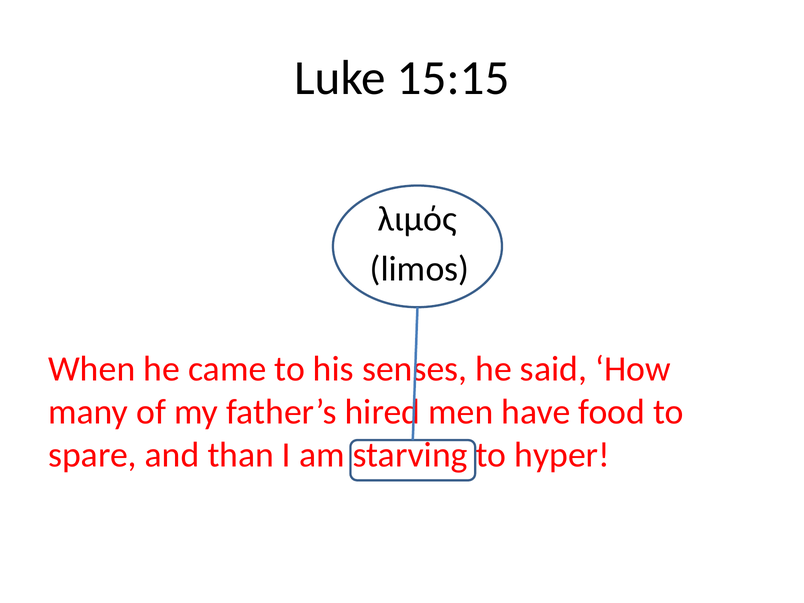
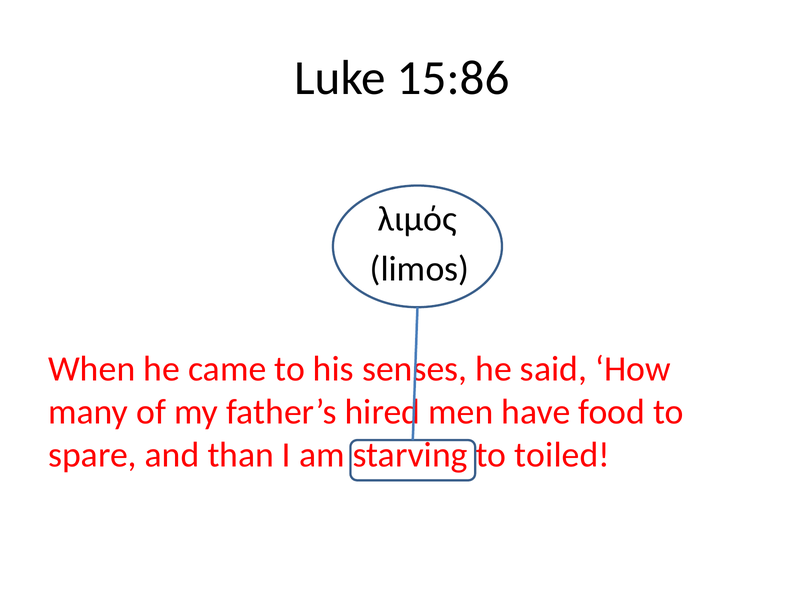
15:15: 15:15 -> 15:86
hyper: hyper -> toiled
